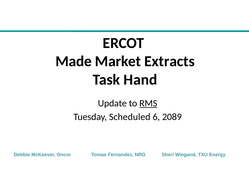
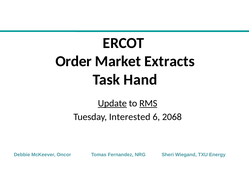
Made: Made -> Order
Update underline: none -> present
Scheduled: Scheduled -> Interested
2089: 2089 -> 2068
